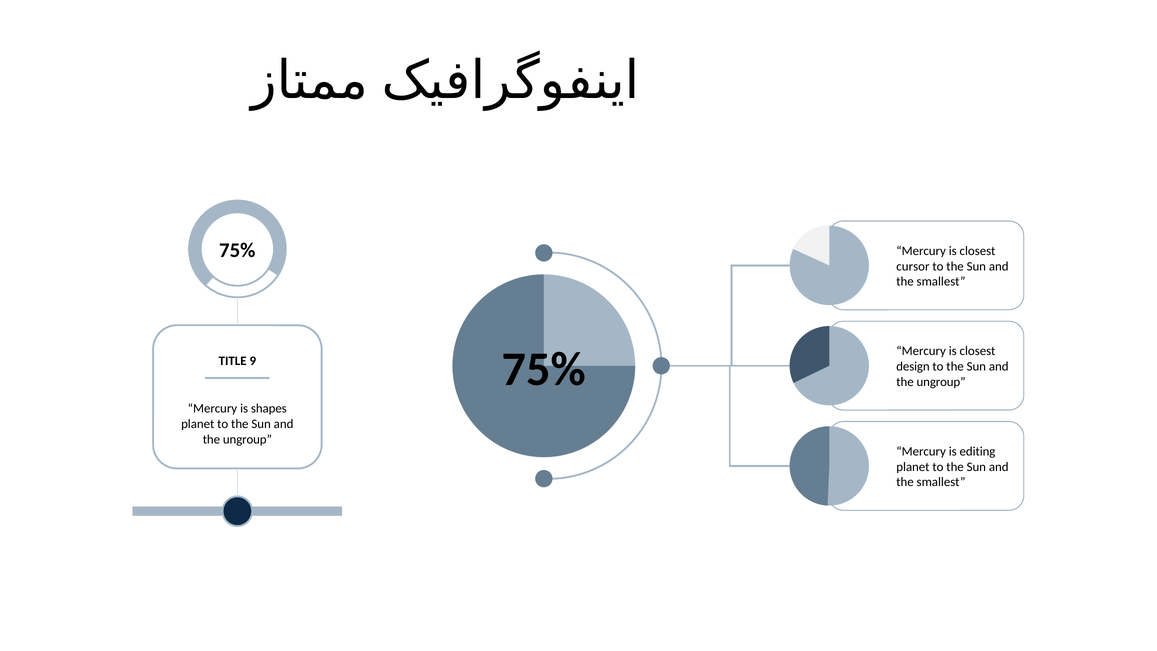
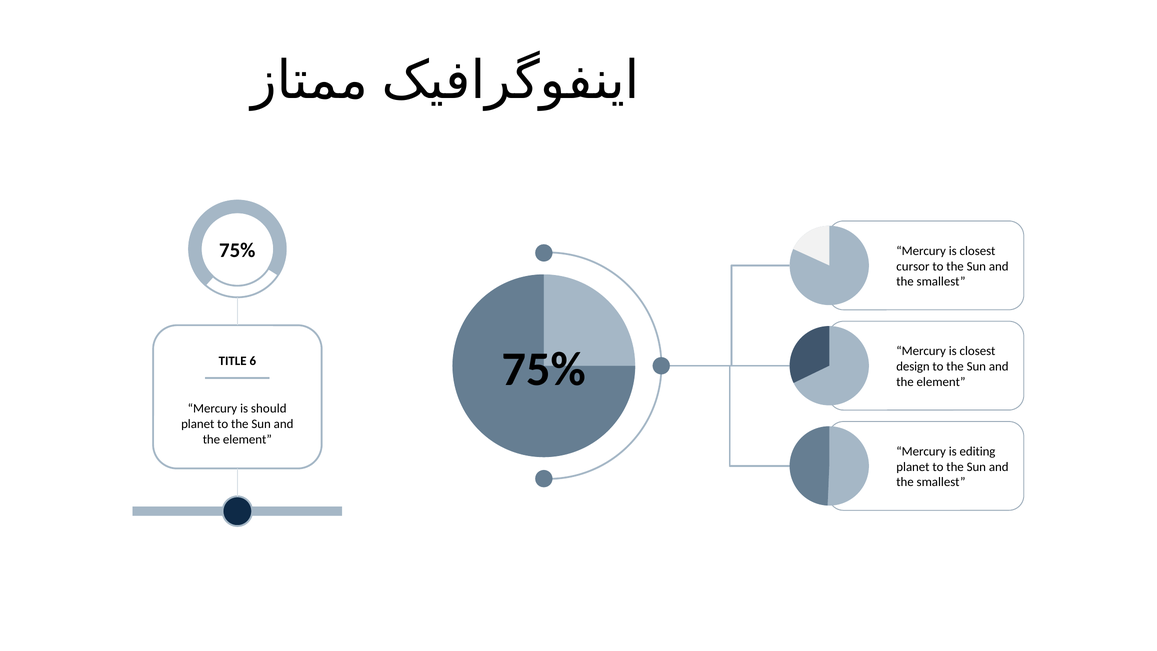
9: 9 -> 6
ungroup at (941, 382): ungroup -> element
shapes: shapes -> should
ungroup at (247, 439): ungroup -> element
